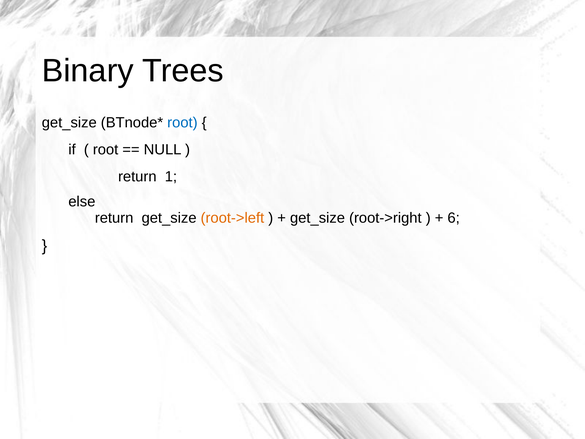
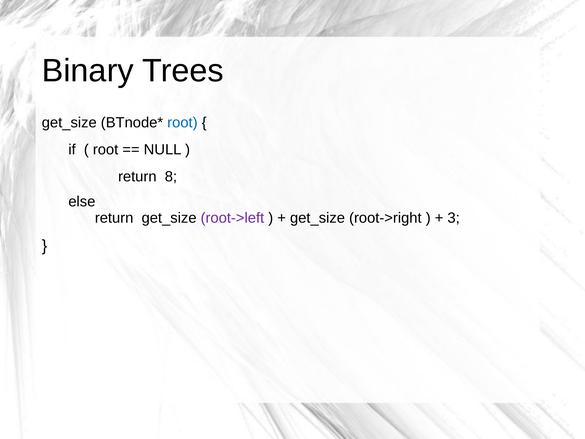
1: 1 -> 8
root->left colour: orange -> purple
6: 6 -> 3
